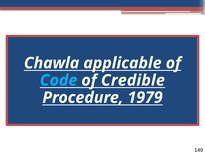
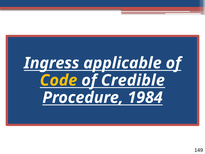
Chawla: Chawla -> Ingress
Code colour: light blue -> yellow
1979: 1979 -> 1984
